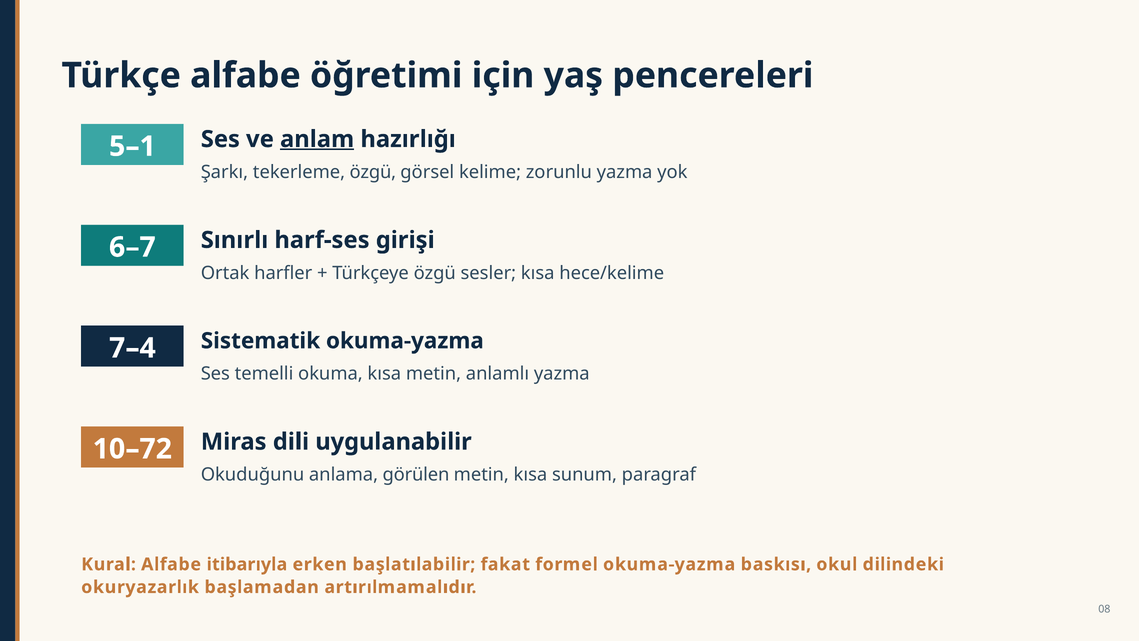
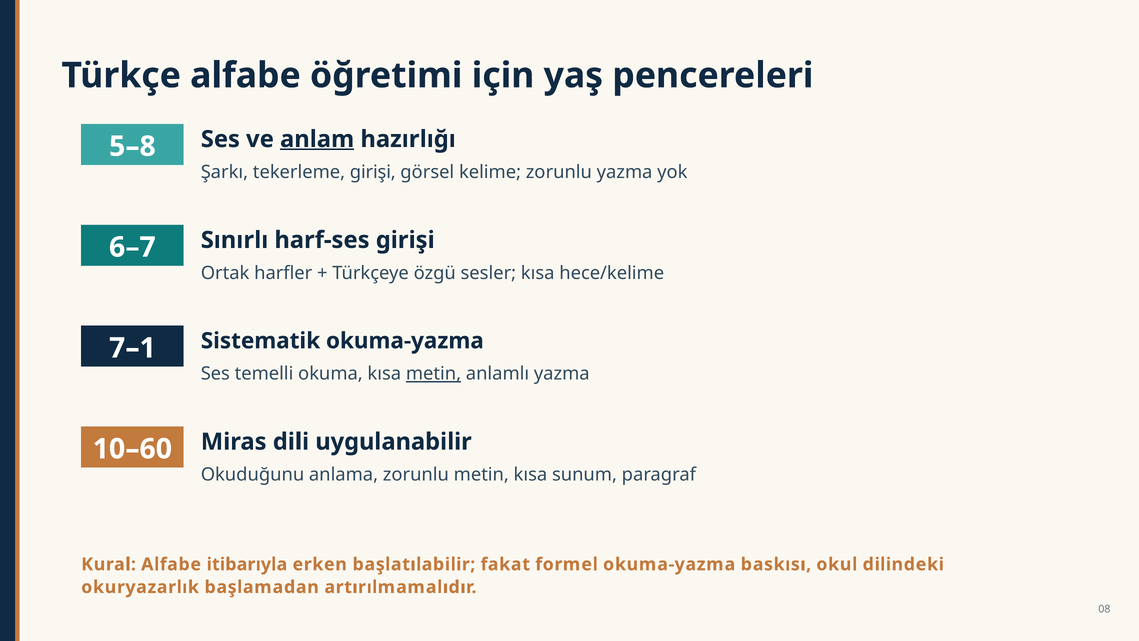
5–1: 5–1 -> 5–8
tekerleme özgü: özgü -> girişi
7–4: 7–4 -> 7–1
metin at (433, 374) underline: none -> present
10–72: 10–72 -> 10–60
anlama görülen: görülen -> zorunlu
